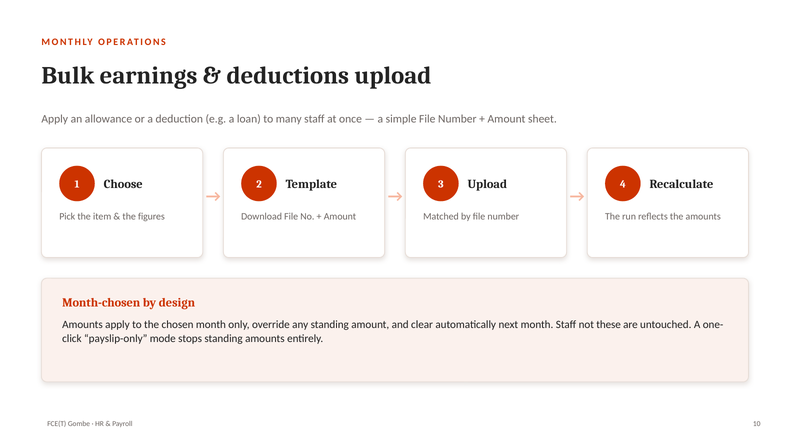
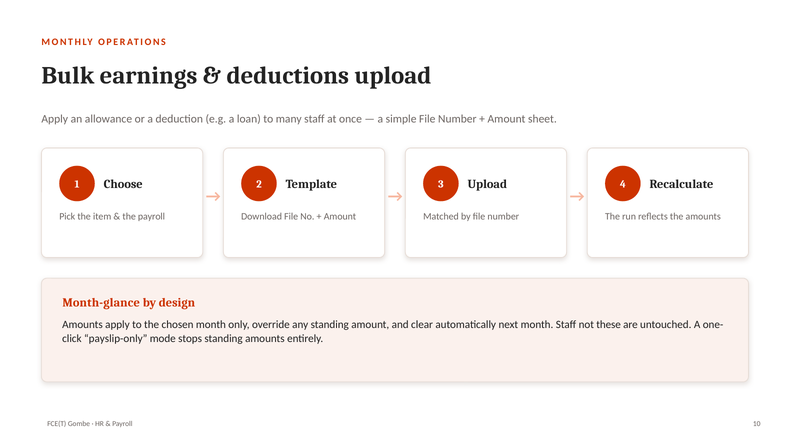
the figures: figures -> payroll
Month-chosen: Month-chosen -> Month-glance
